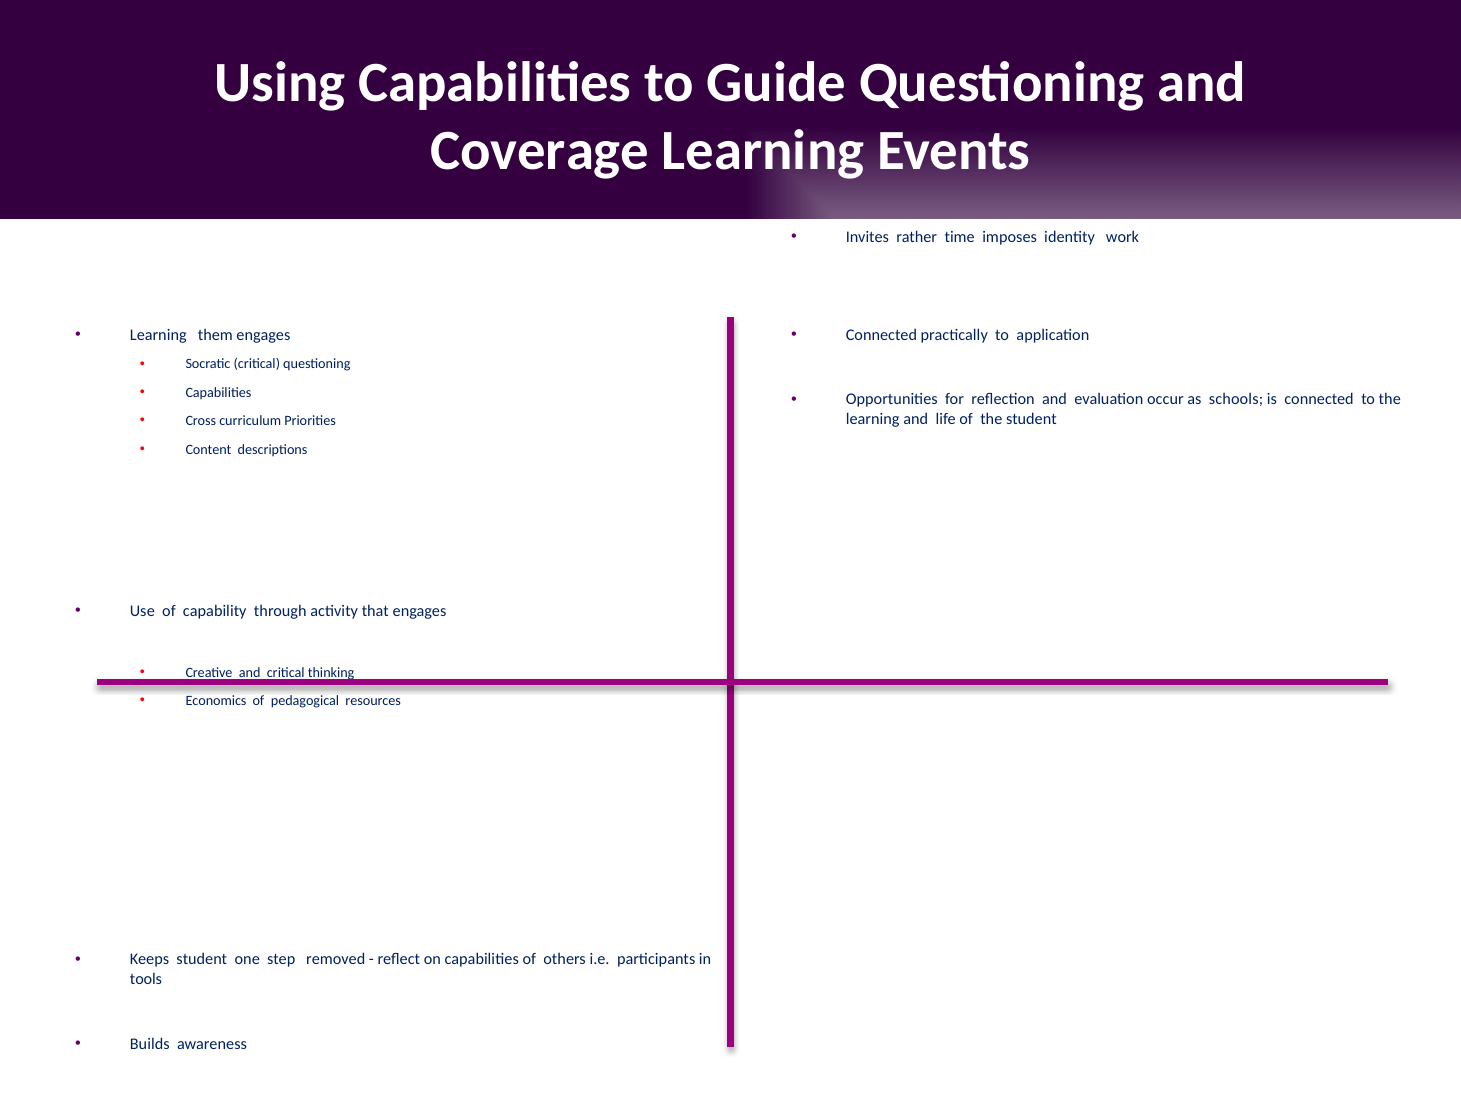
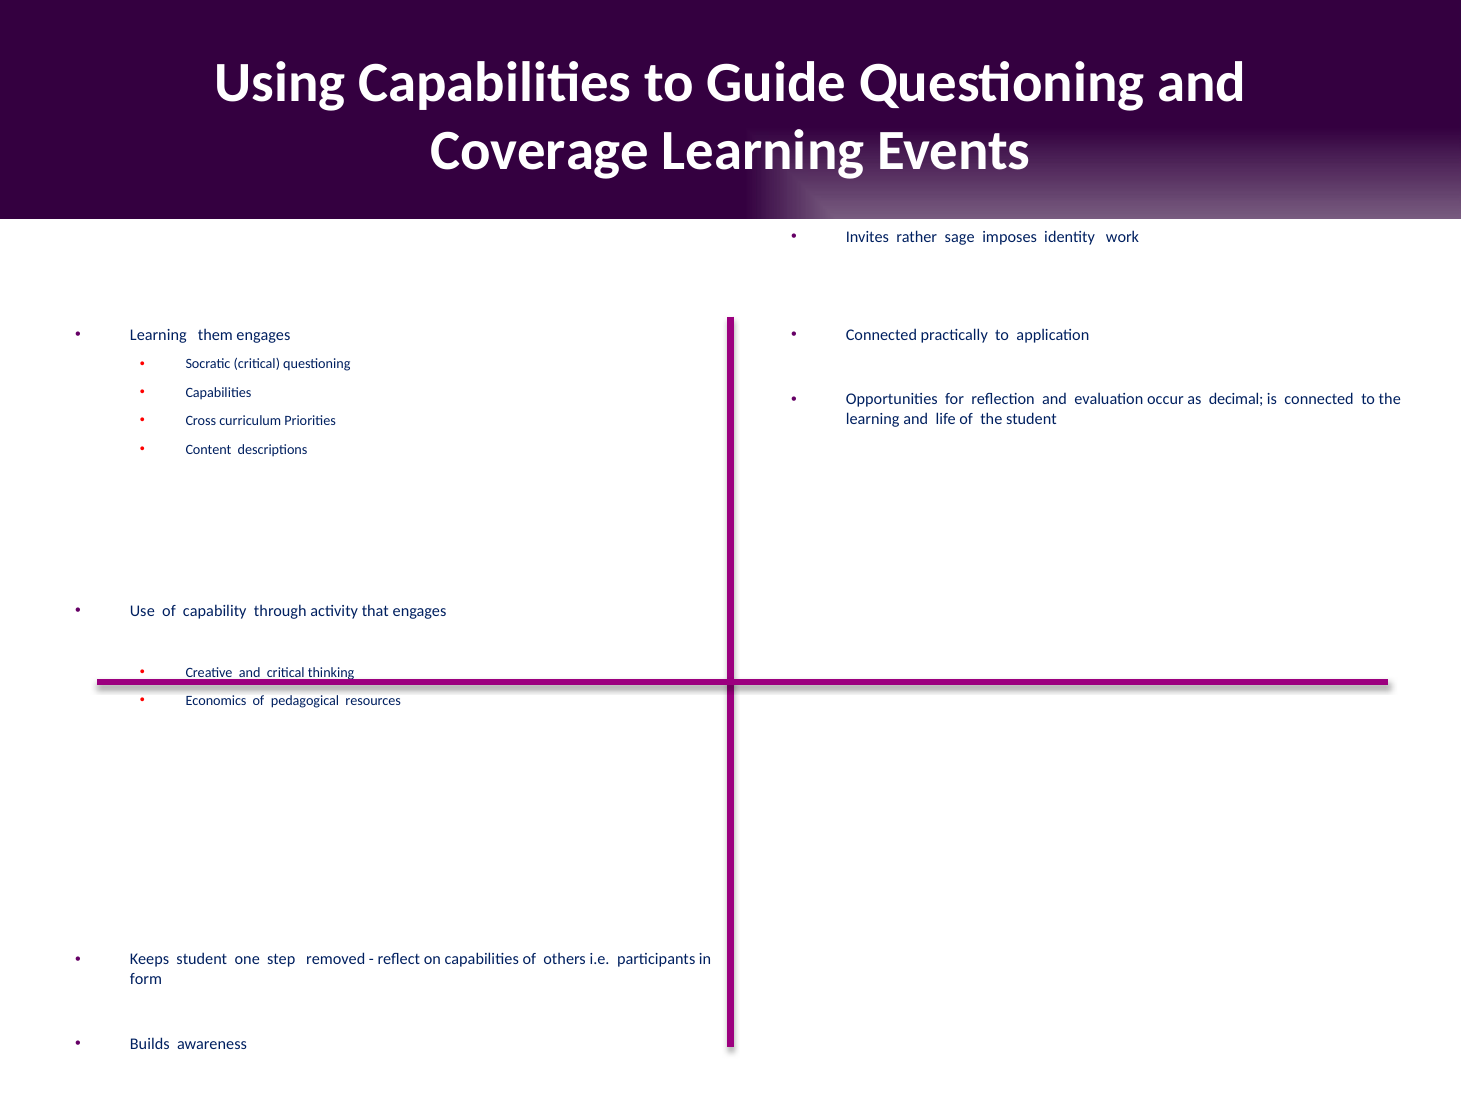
time: time -> sage
schools: schools -> decimal
tools: tools -> form
